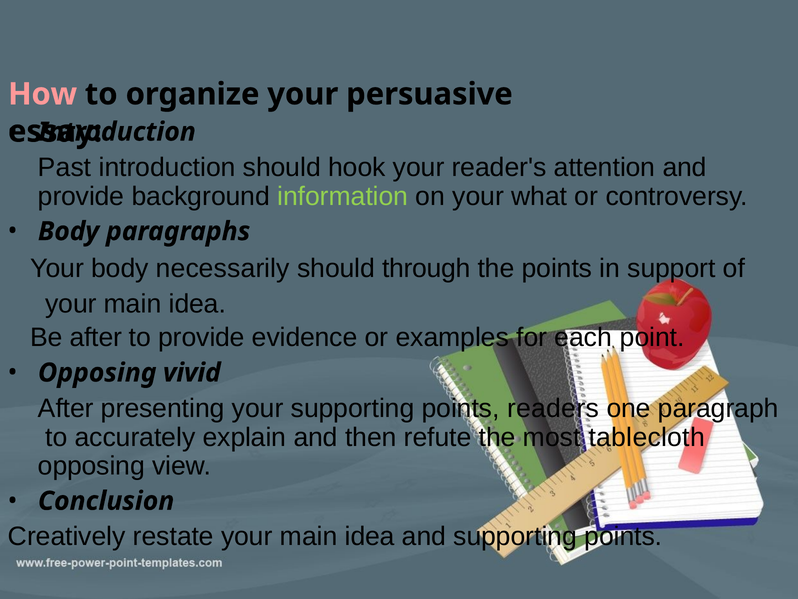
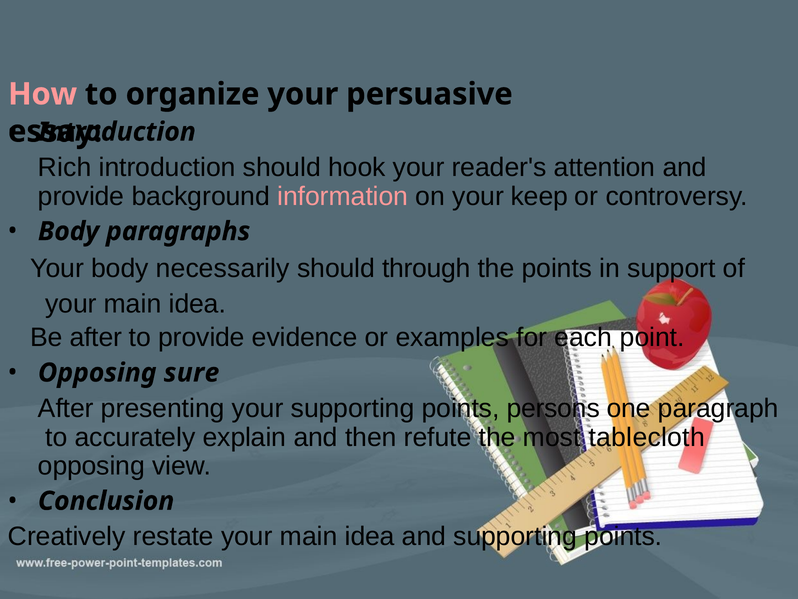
Past: Past -> Rich
information colour: light green -> pink
what: what -> keep
vivid: vivid -> sure
readers: readers -> persons
